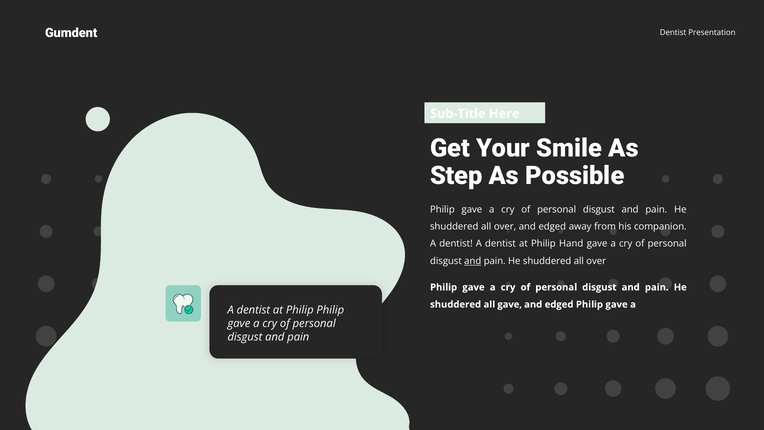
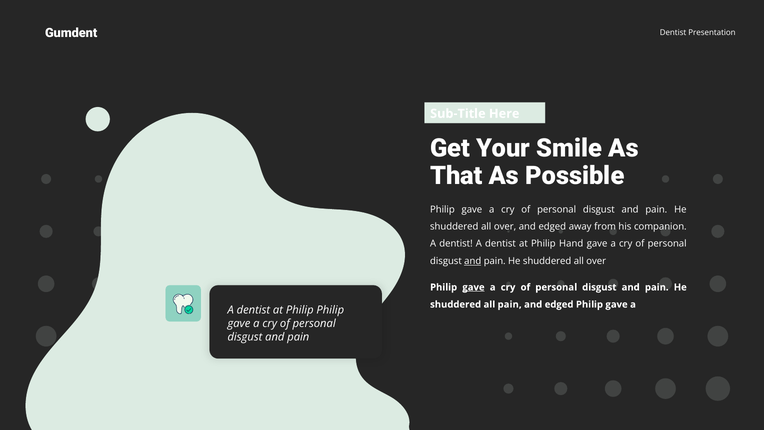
Step: Step -> That
gave at (473, 287) underline: none -> present
all gave: gave -> pain
